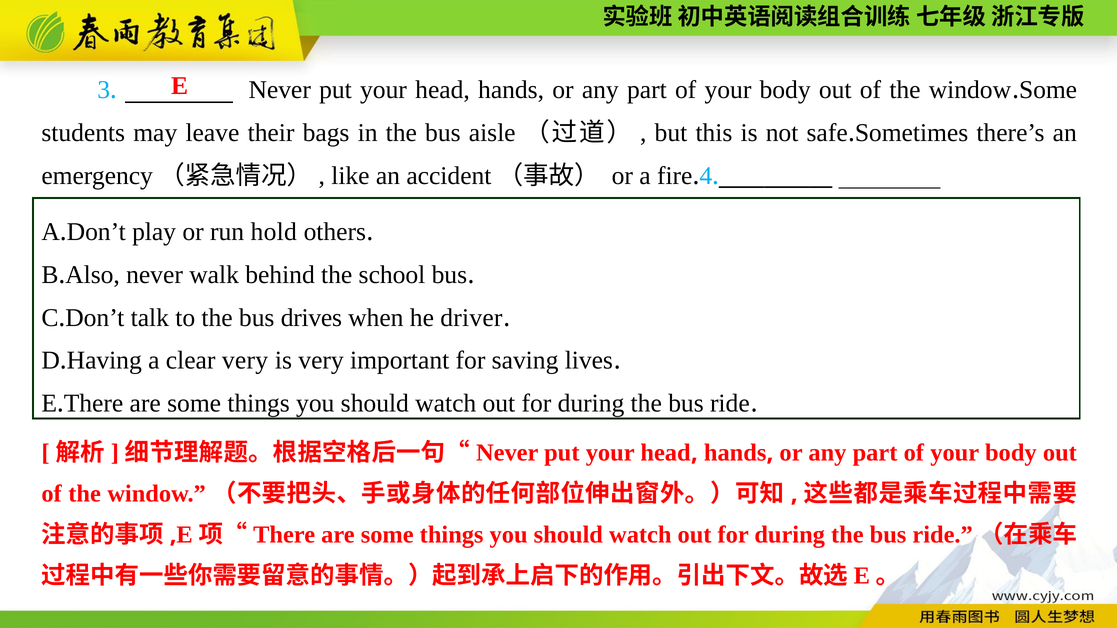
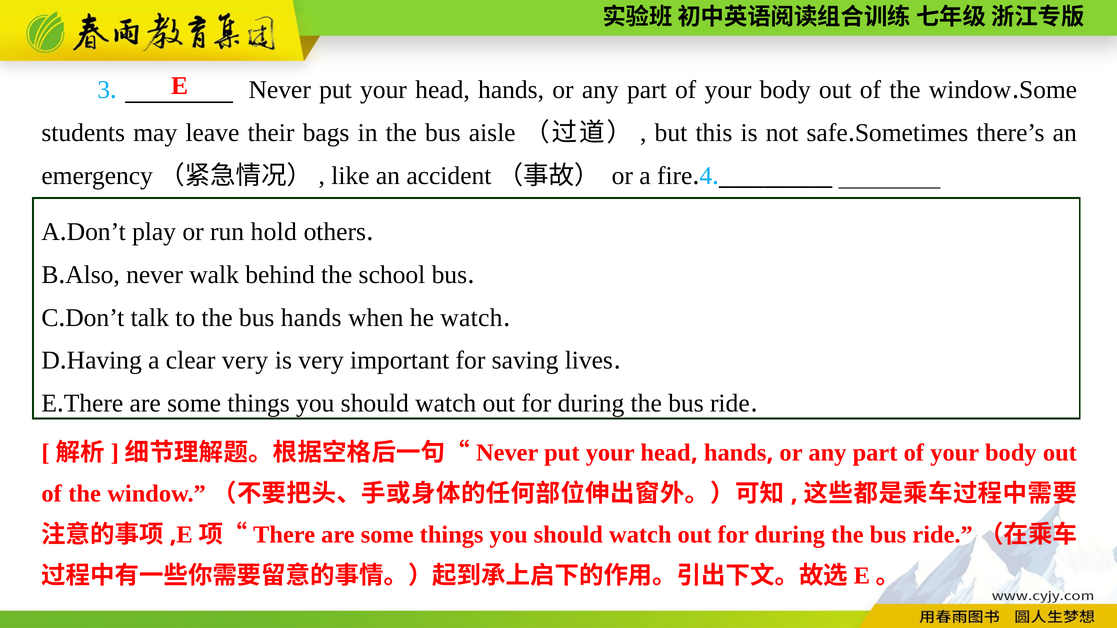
bus drives: drives -> hands
he driver: driver -> watch
